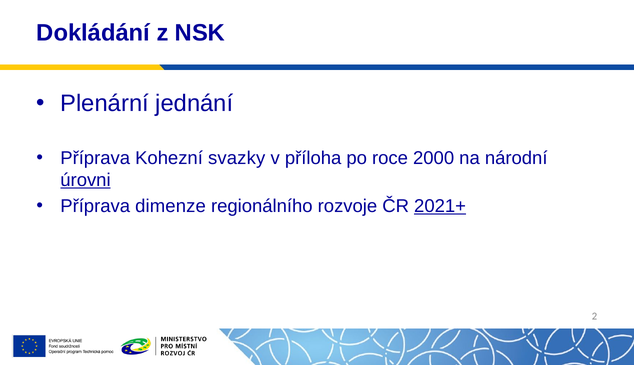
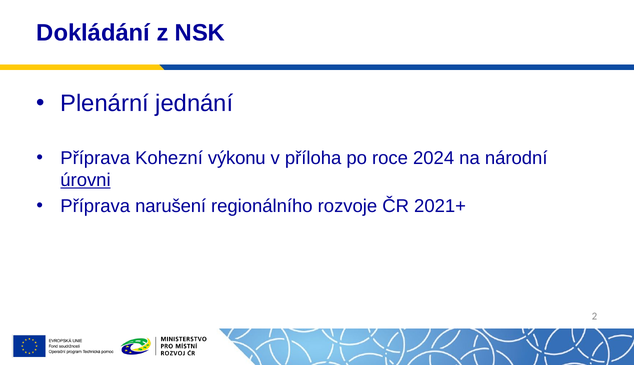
svazky: svazky -> výkonu
2000: 2000 -> 2024
dimenze: dimenze -> narušení
2021+ underline: present -> none
